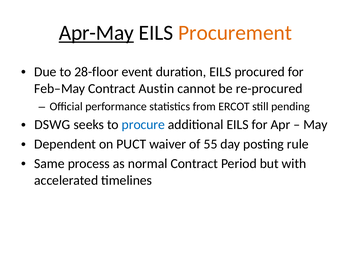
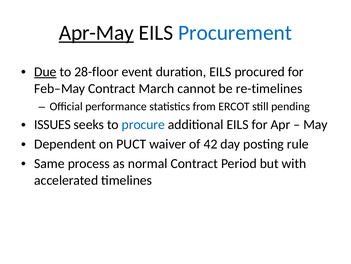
Procurement colour: orange -> blue
Due underline: none -> present
Austin: Austin -> March
re-procured: re-procured -> re-timelines
DSWG: DSWG -> ISSUES
55: 55 -> 42
